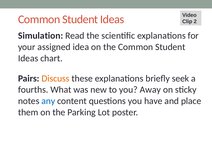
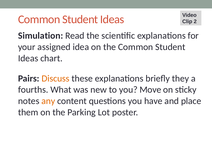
seek: seek -> they
Away: Away -> Move
any colour: blue -> orange
